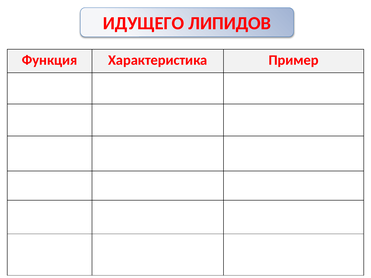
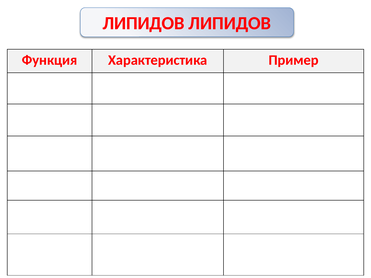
ИДУЩЕГО at (144, 23): ИДУЩЕГО -> ЛИПИДОВ
